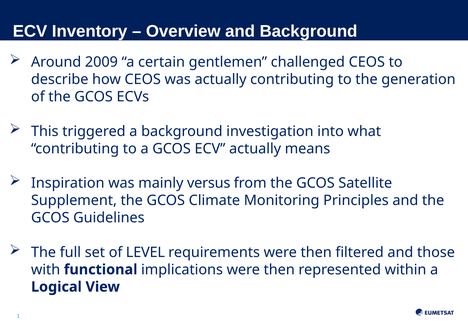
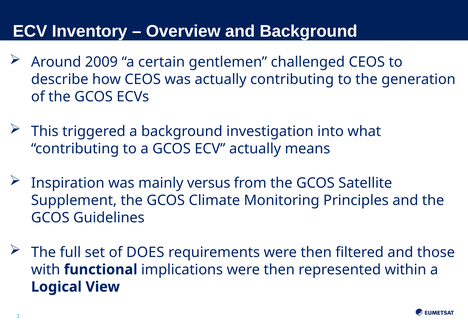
LEVEL: LEVEL -> DOES
